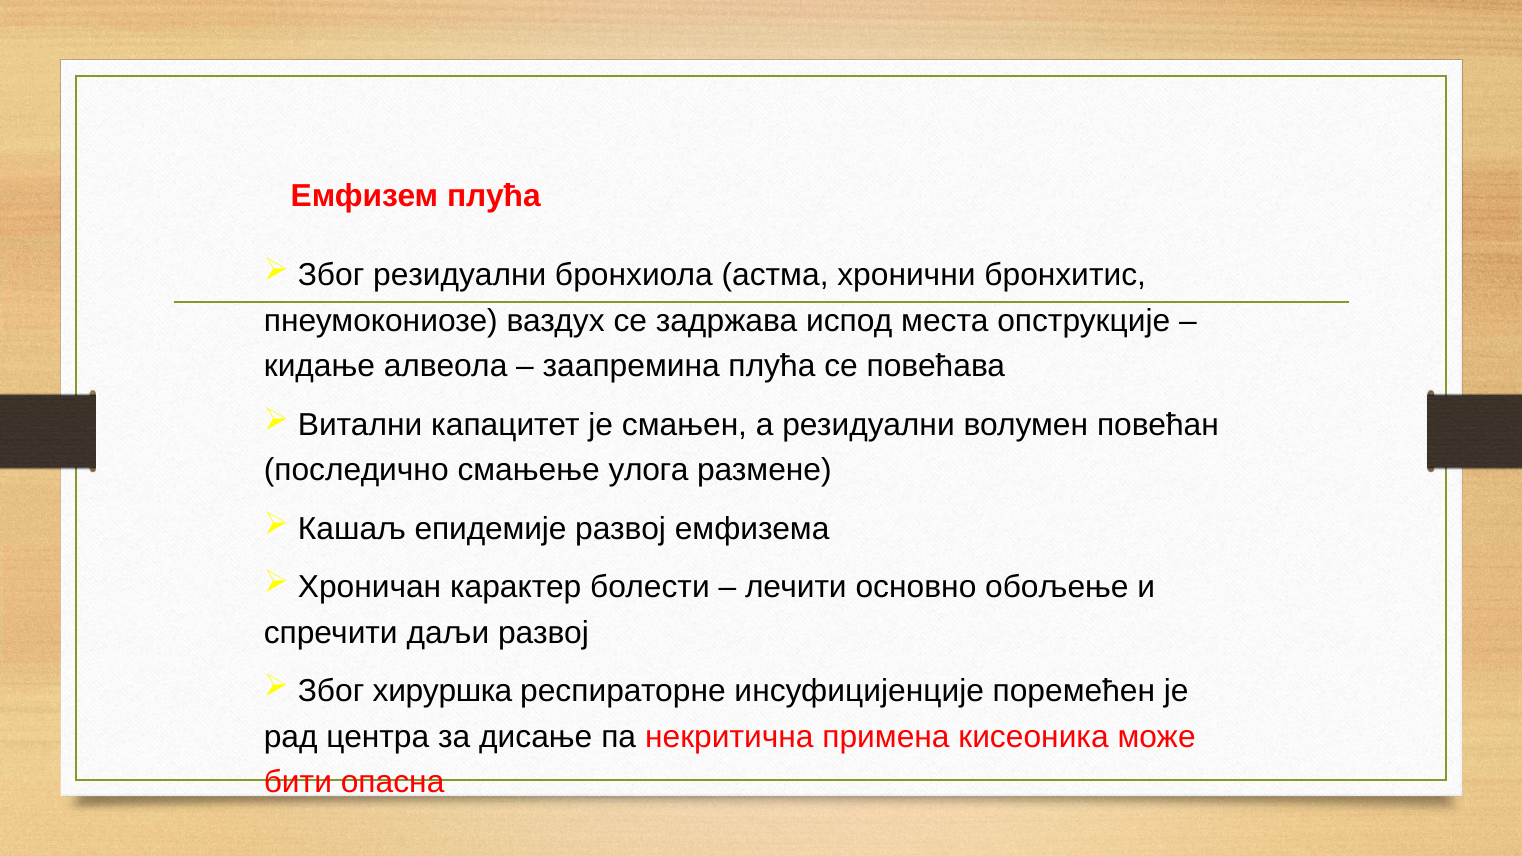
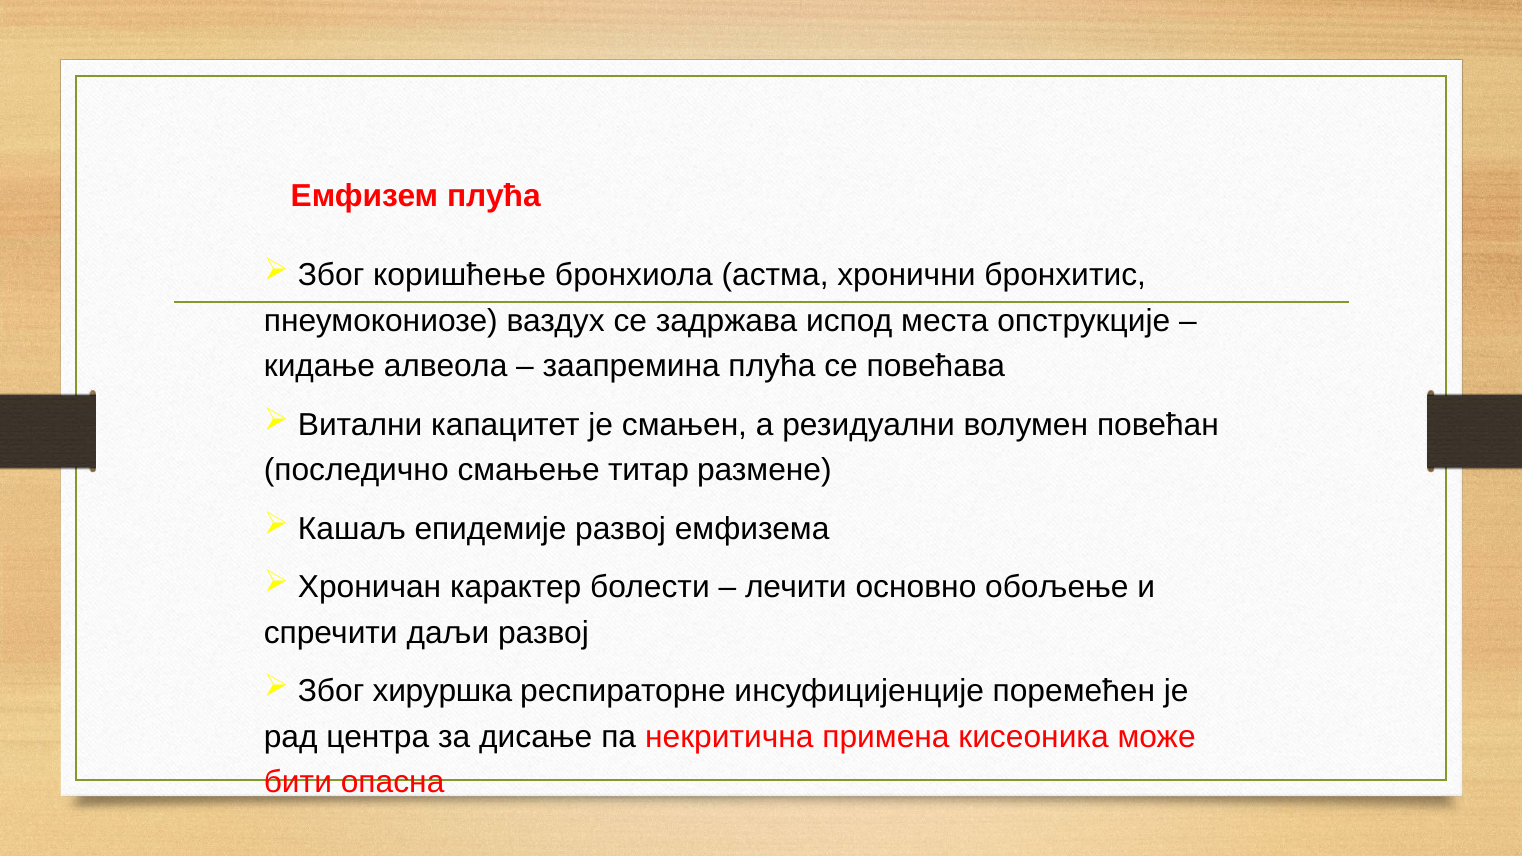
Због резидуални: резидуални -> коришћење
улога: улога -> титар
